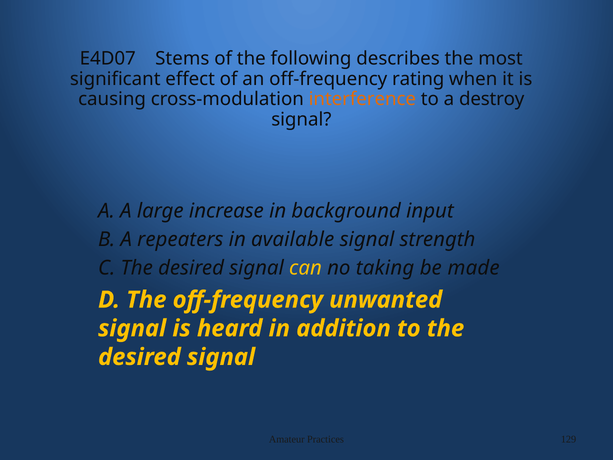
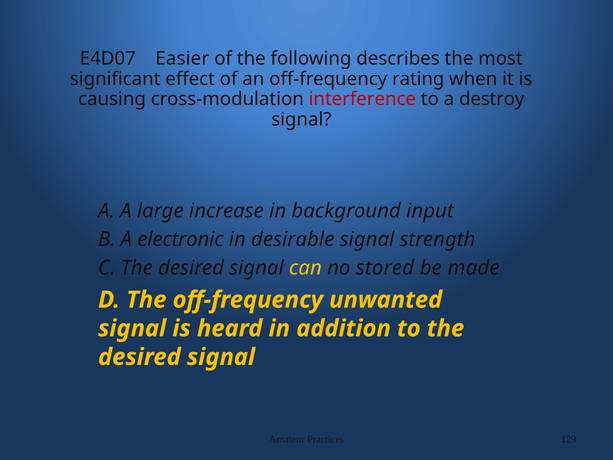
Stems: Stems -> Easier
interference colour: orange -> red
repeaters: repeaters -> electronic
available: available -> desirable
taking: taking -> stored
